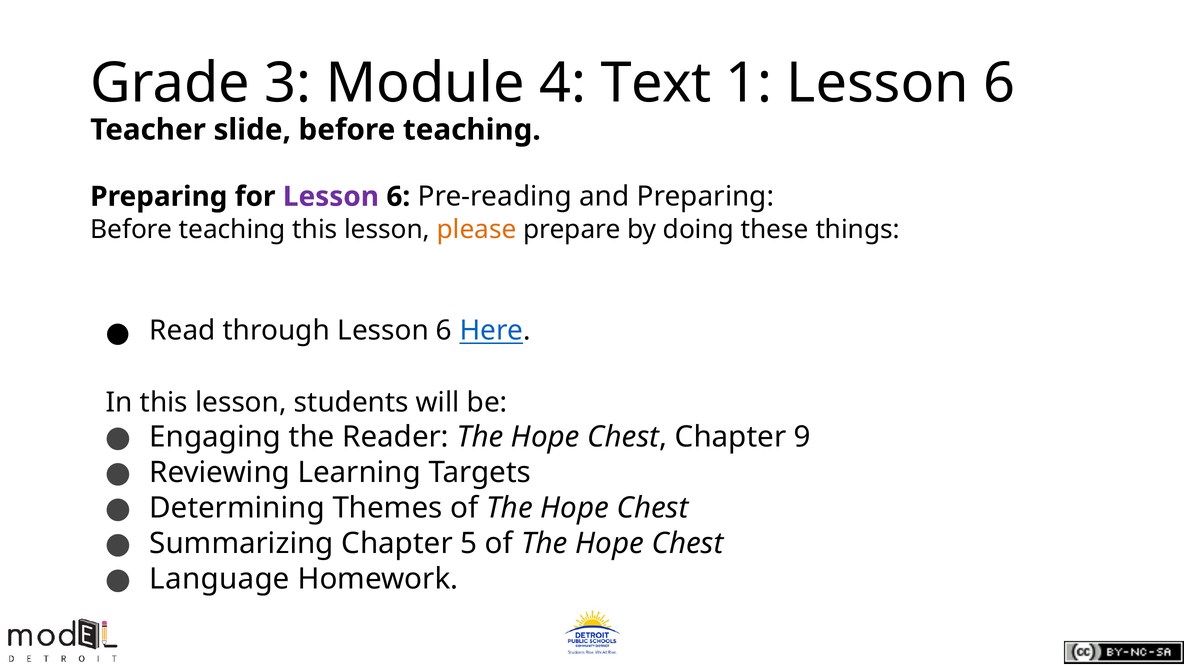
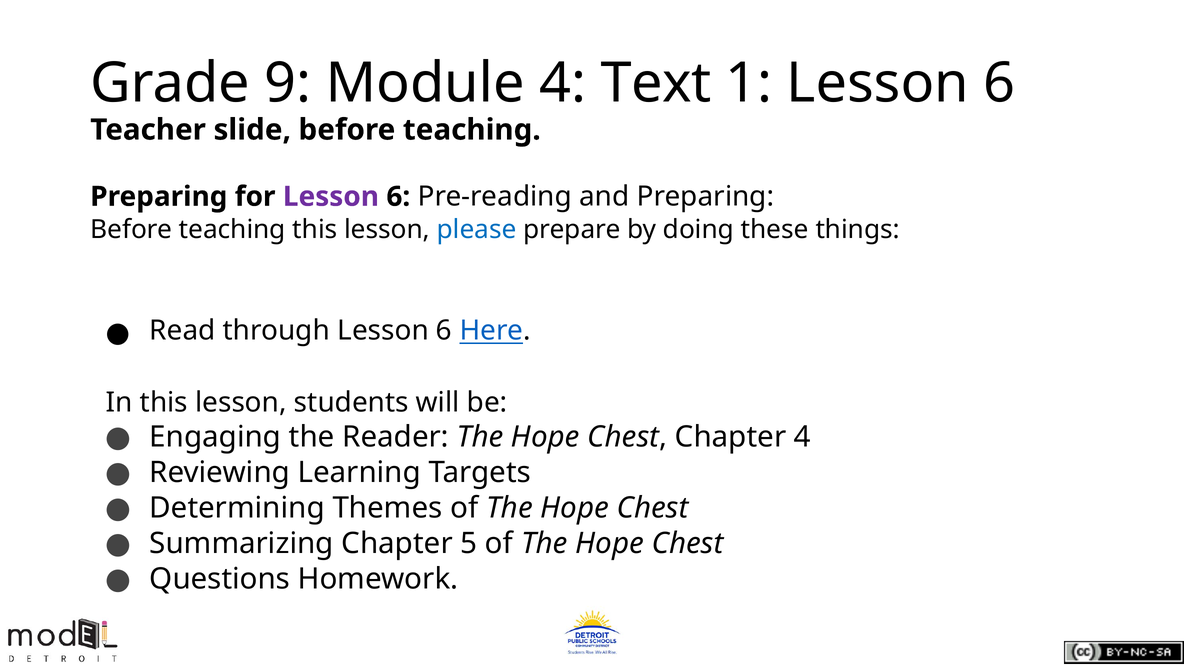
3: 3 -> 9
please colour: orange -> blue
Chapter 9: 9 -> 4
Language: Language -> Questions
